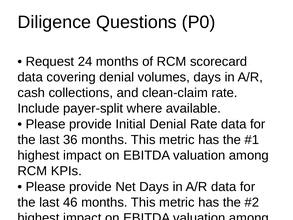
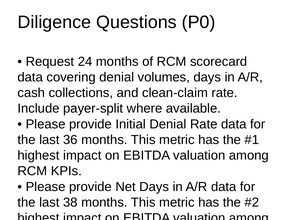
46: 46 -> 38
